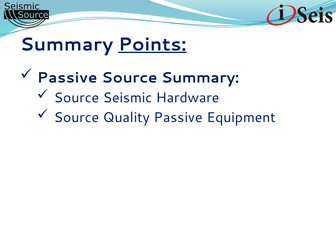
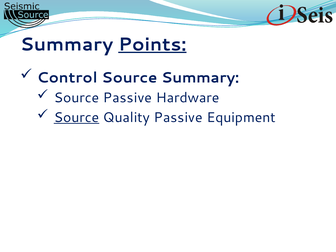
Passive at (67, 78): Passive -> Control
Source Seismic: Seismic -> Passive
Source at (76, 117) underline: none -> present
